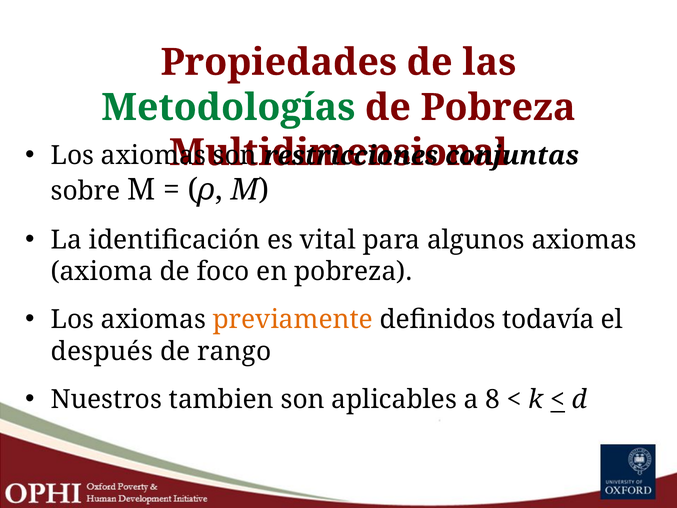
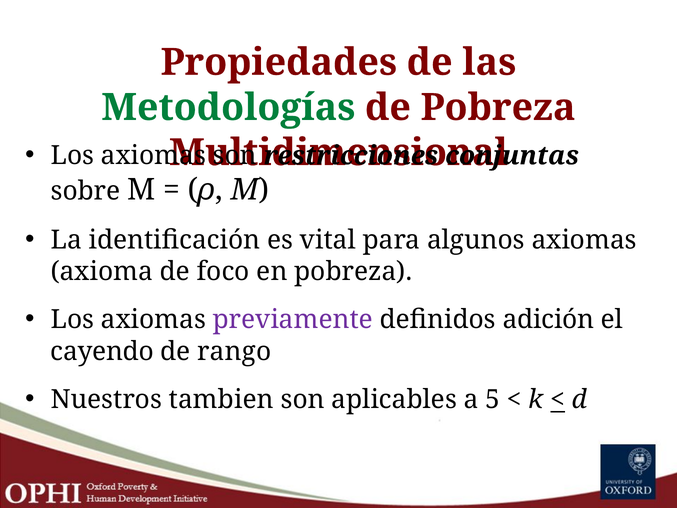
previamente colour: orange -> purple
todavía: todavía -> adición
después: después -> cayendo
8: 8 -> 5
